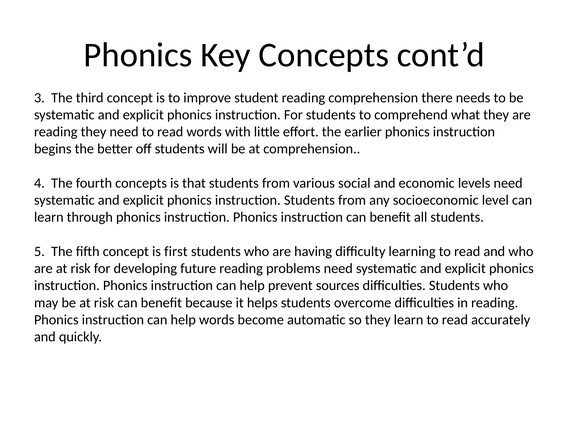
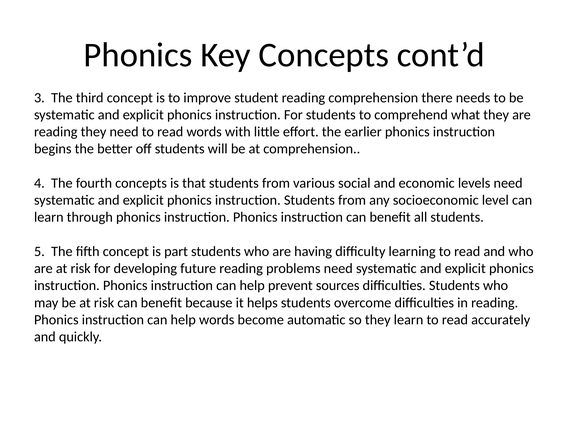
first: first -> part
